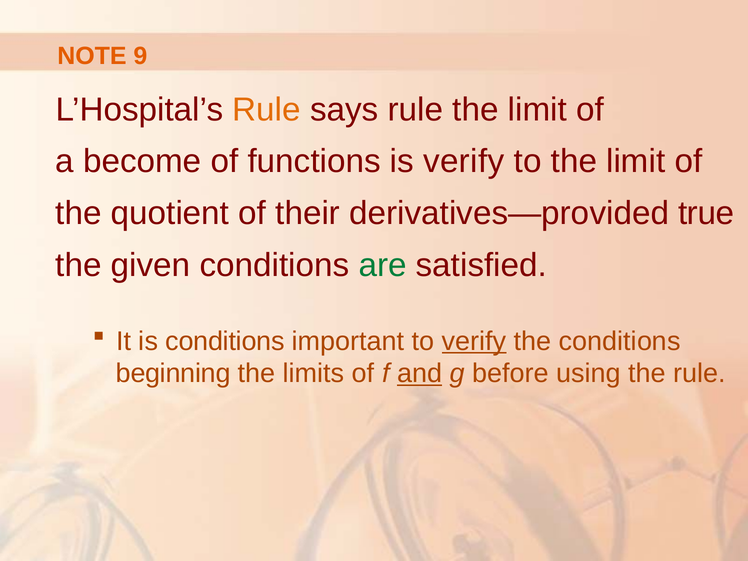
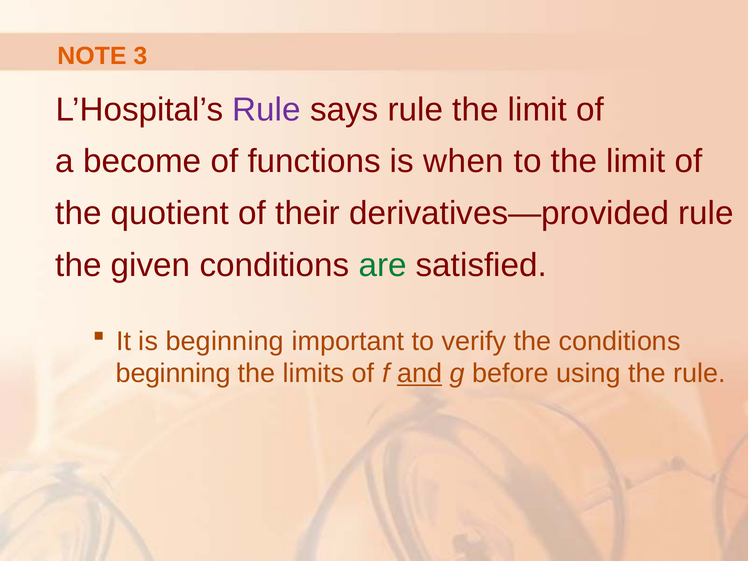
9: 9 -> 3
Rule at (267, 110) colour: orange -> purple
is verify: verify -> when
derivatives—provided true: true -> rule
is conditions: conditions -> beginning
verify at (474, 341) underline: present -> none
